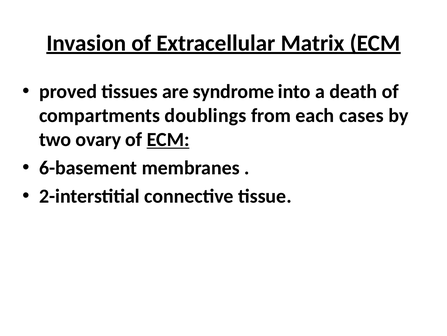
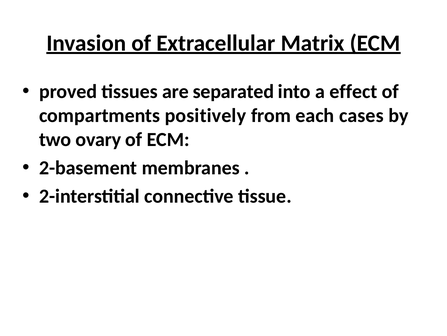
syndrome: syndrome -> separated
death: death -> effect
doublings: doublings -> positively
ECM at (168, 139) underline: present -> none
6-basement: 6-basement -> 2-basement
